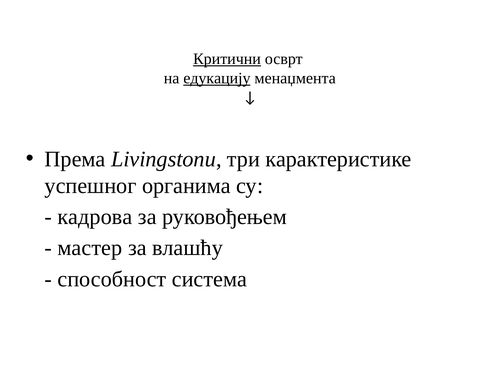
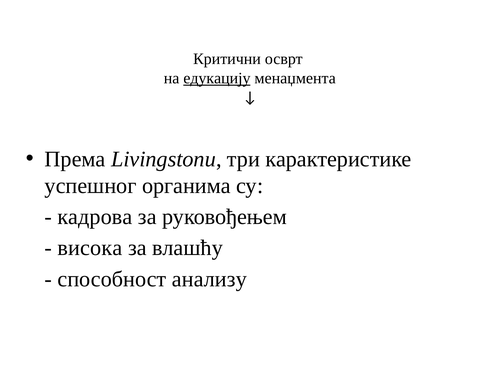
Критични underline: present -> none
мастер: мастер -> висока
система: система -> анализу
